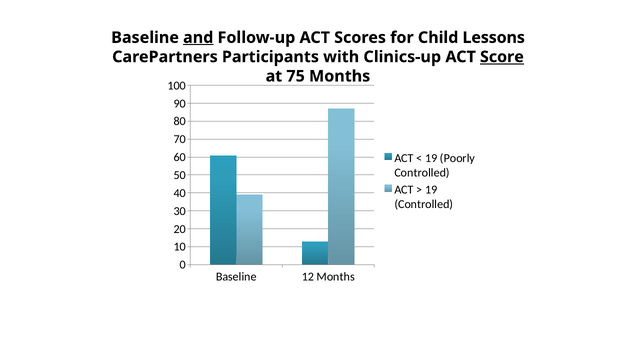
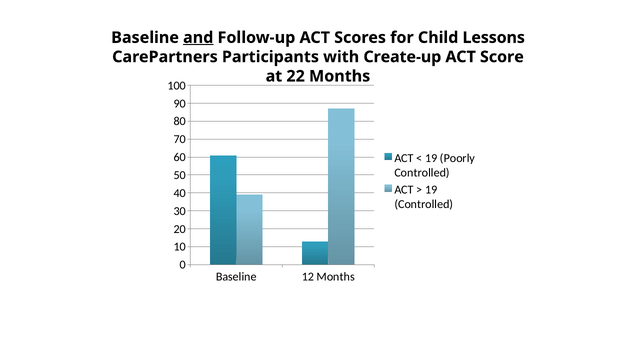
Clinics-up: Clinics-up -> Create-up
Score underline: present -> none
75: 75 -> 22
